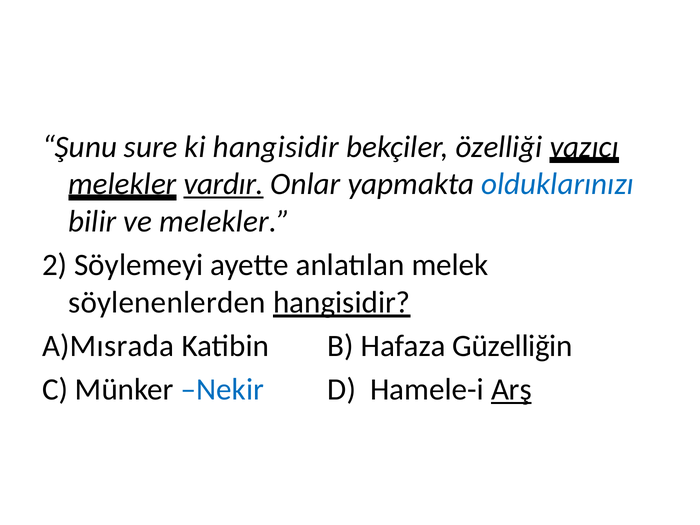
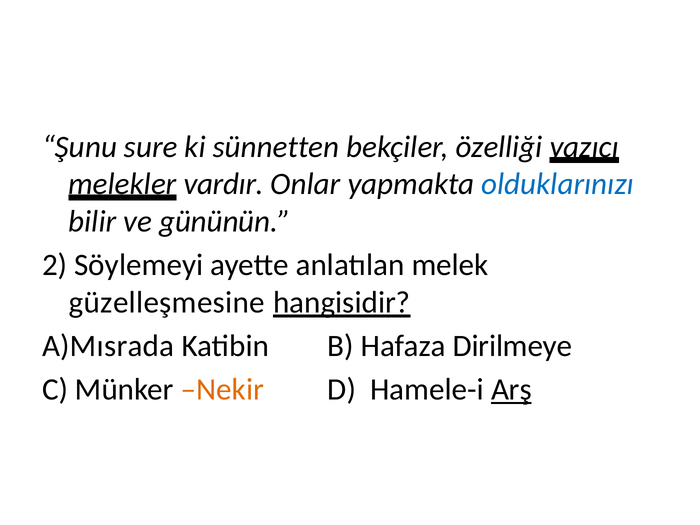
ki hangisidir: hangisidir -> sünnetten
vardır underline: present -> none
ve melekler: melekler -> gününün
söylenenlerden: söylenenlerden -> güzelleşmesine
Güzelliğin: Güzelliğin -> Dirilmeye
Nekir colour: blue -> orange
